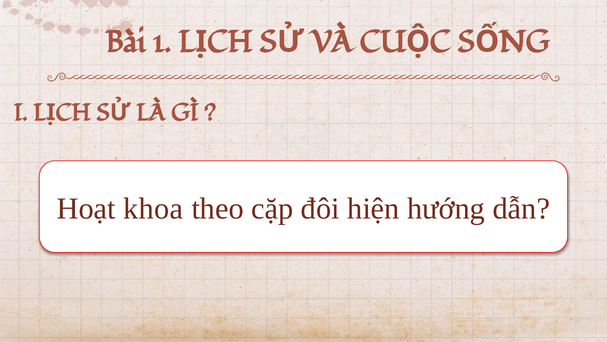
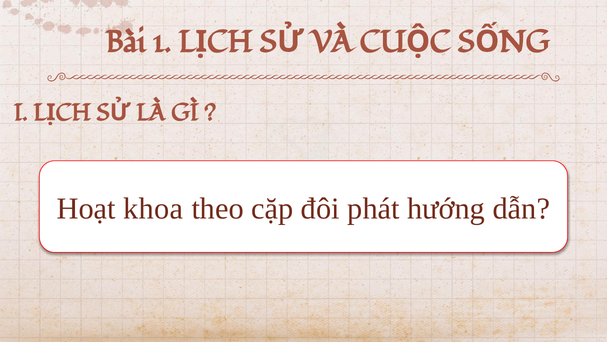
hiện: hiện -> phát
